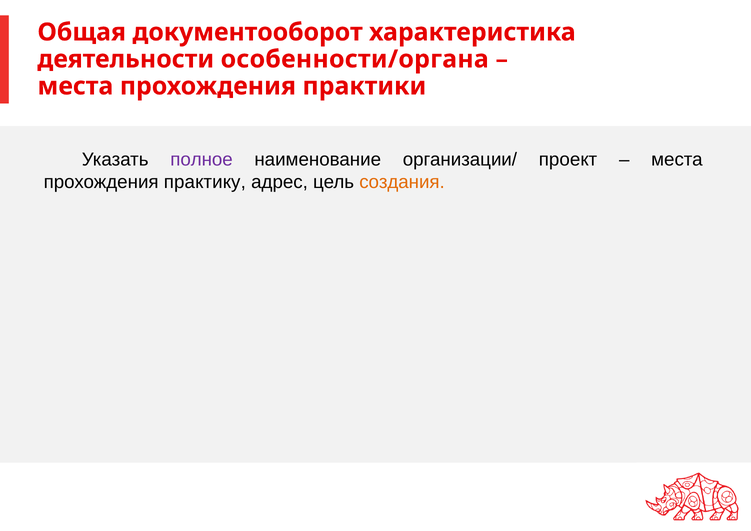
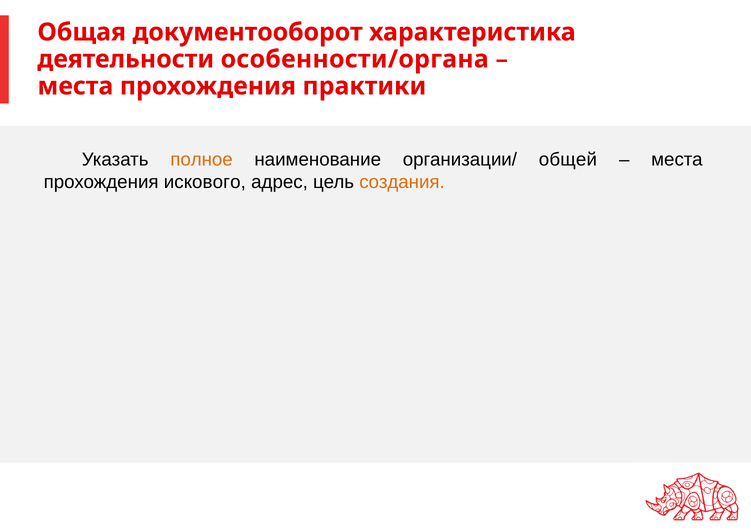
полное colour: purple -> orange
проект: проект -> общей
практику: практику -> искового
